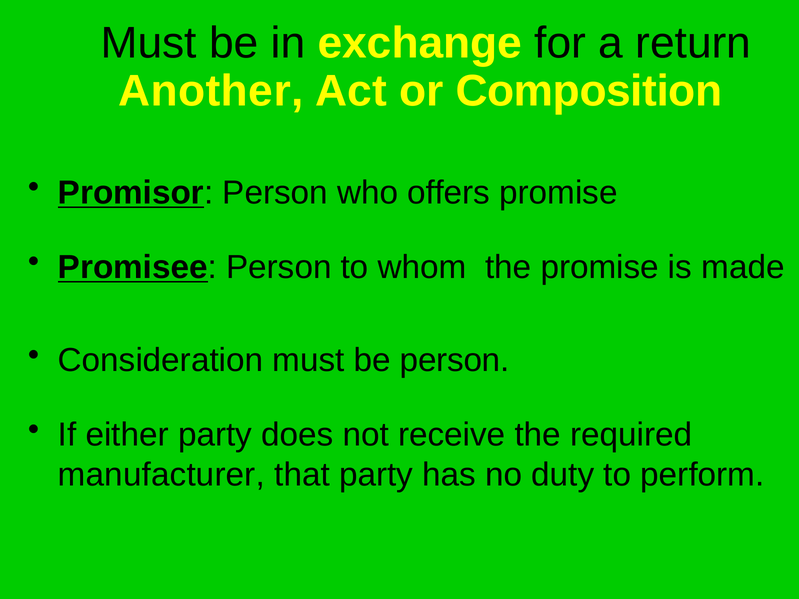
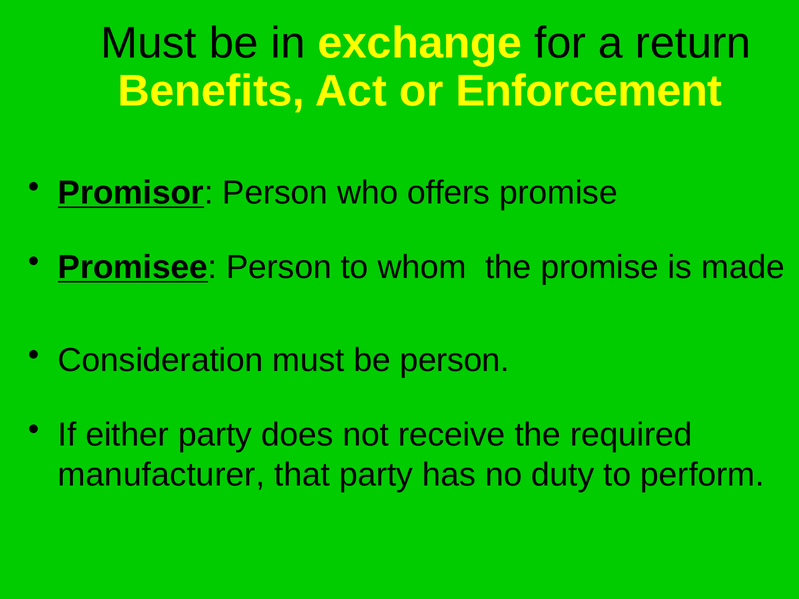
Another: Another -> Benefits
Composition: Composition -> Enforcement
